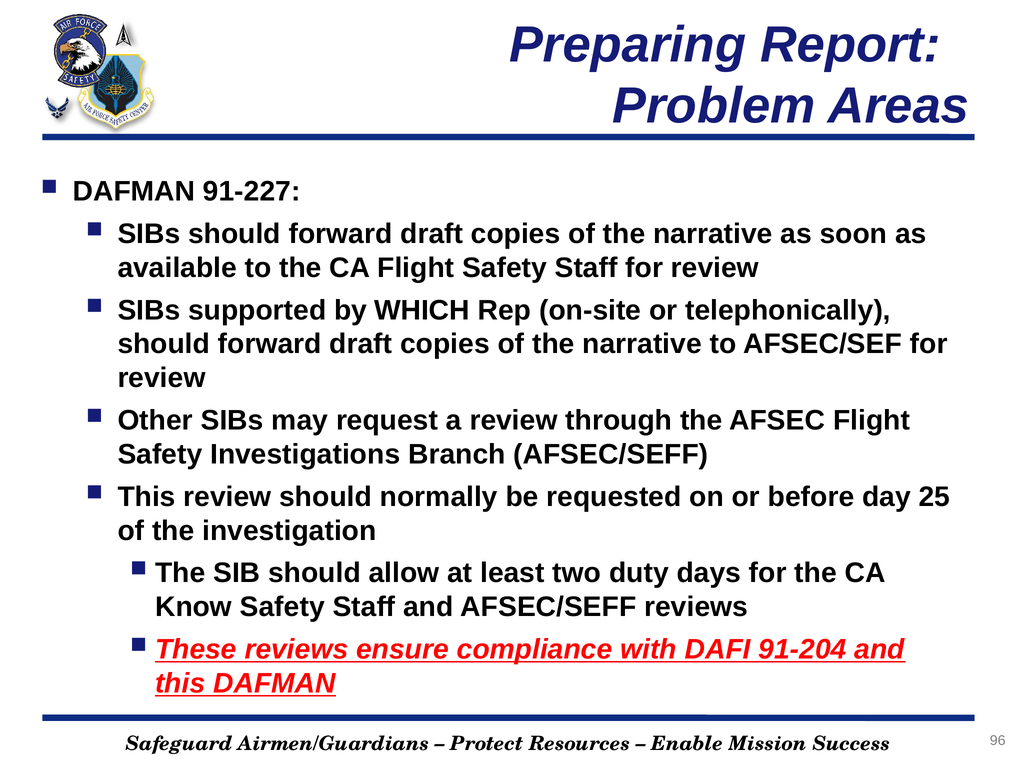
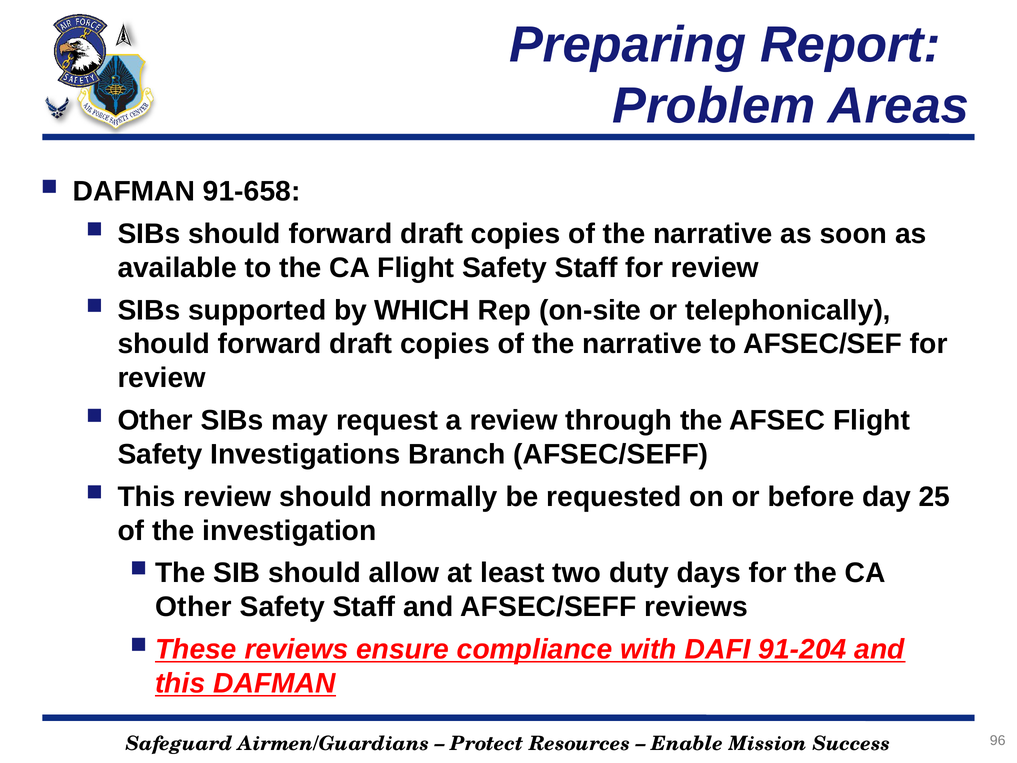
91-227: 91-227 -> 91-658
Know at (194, 607): Know -> Other
